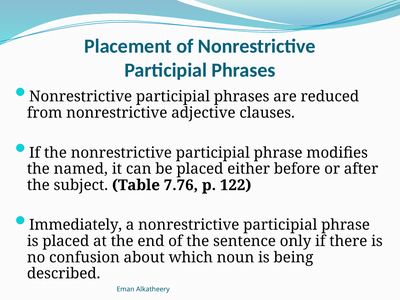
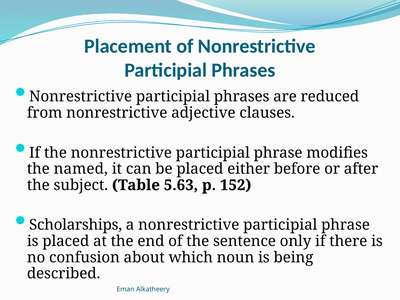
7.76: 7.76 -> 5.63
122: 122 -> 152
Immediately: Immediately -> Scholarships
